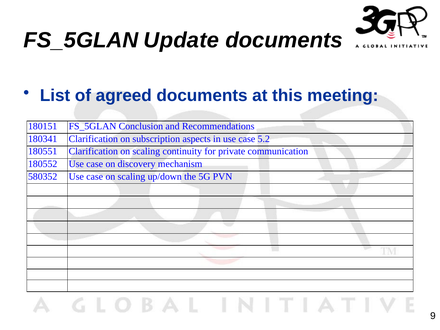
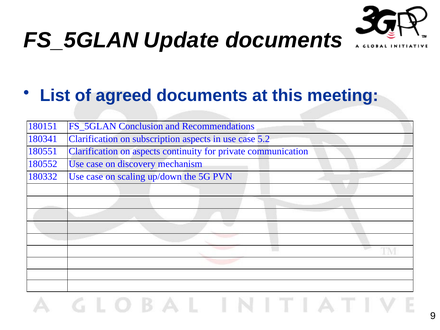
Clarification on scaling: scaling -> aspects
580352: 580352 -> 180332
